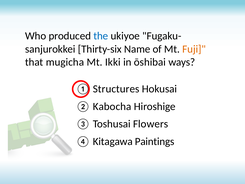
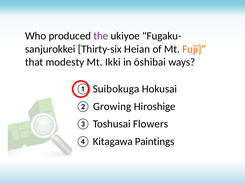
the colour: blue -> purple
Name: Name -> Heian
mugicha: mugicha -> modesty
Structures: Structures -> Suibokuga
Kabocha: Kabocha -> Growing
